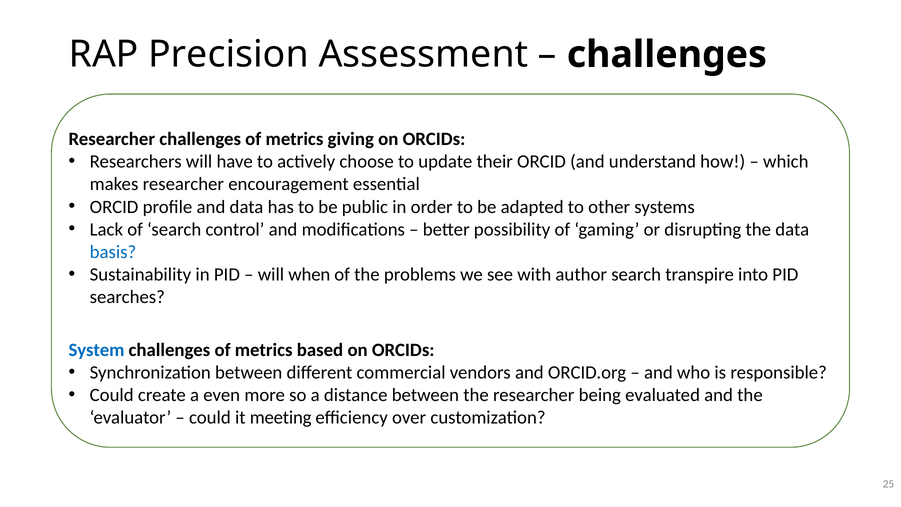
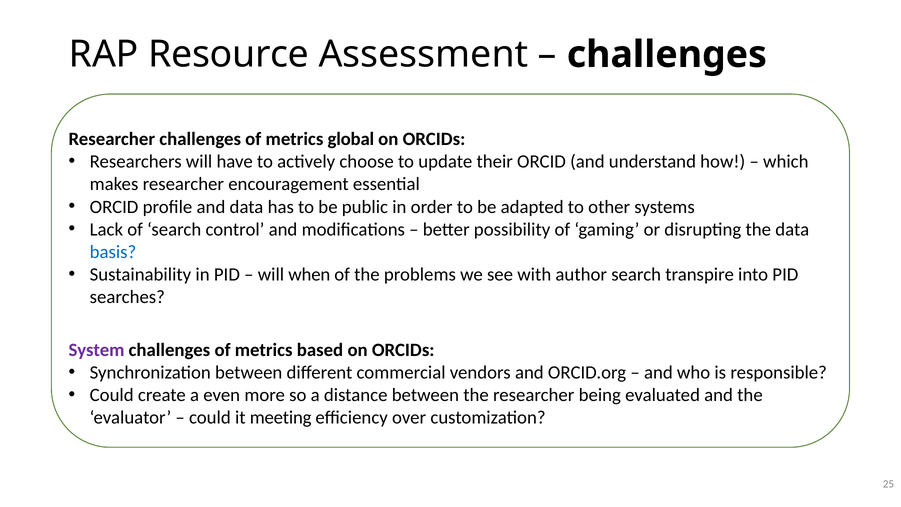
Precision: Precision -> Resource
giving: giving -> global
System colour: blue -> purple
